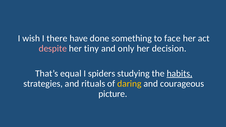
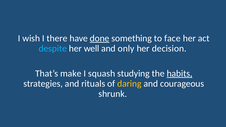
done underline: none -> present
despite colour: pink -> light blue
tiny: tiny -> well
equal: equal -> make
spiders: spiders -> squash
picture: picture -> shrunk
